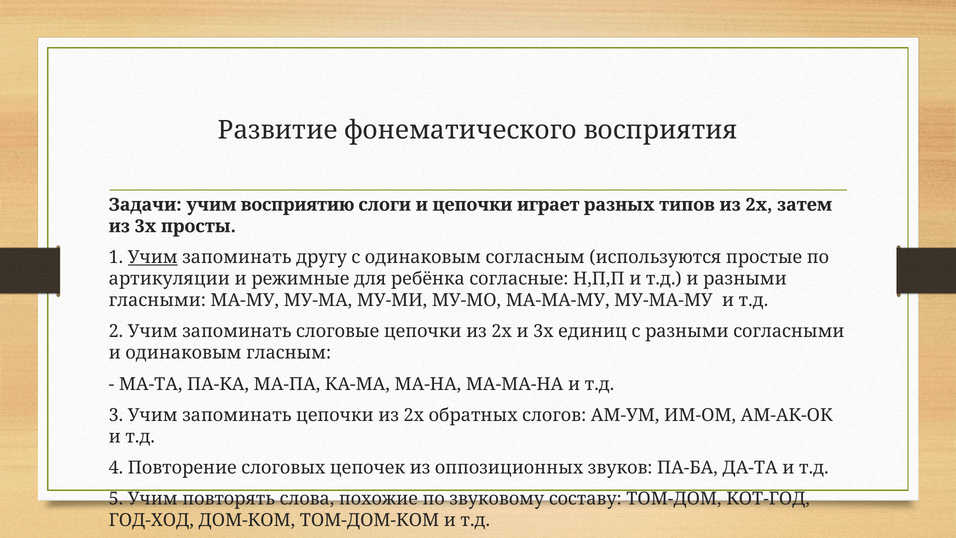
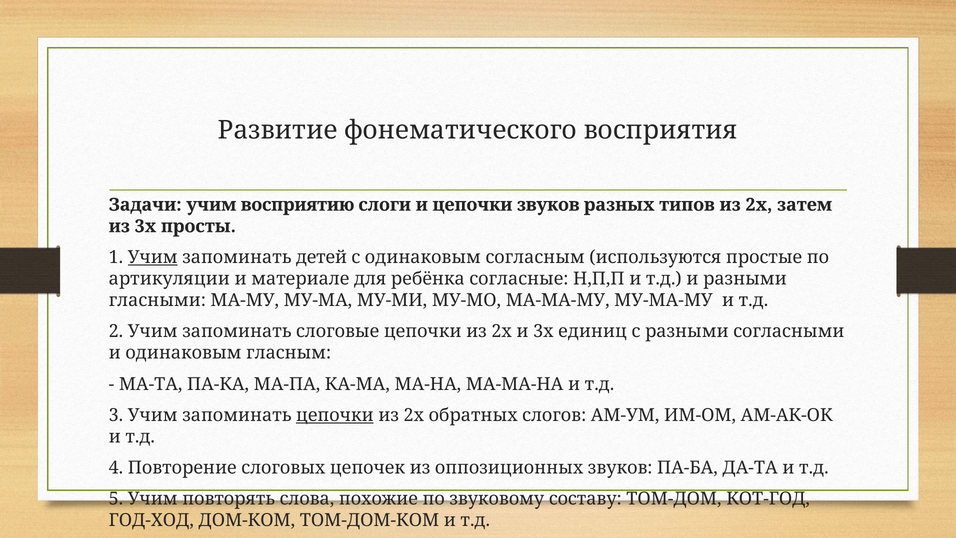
цепочки играет: играет -> звуков
другу: другу -> детей
режимные: режимные -> материале
цепочки at (335, 415) underline: none -> present
